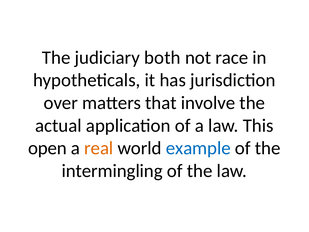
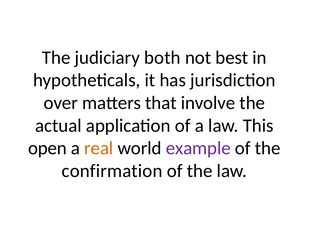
race: race -> best
example colour: blue -> purple
intermingling: intermingling -> confirmation
